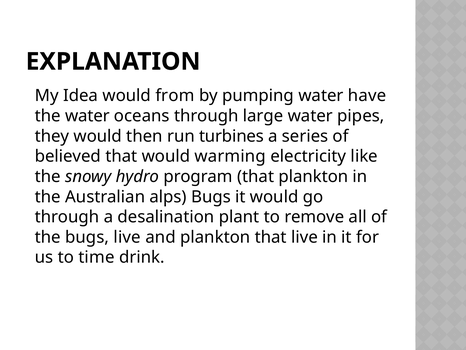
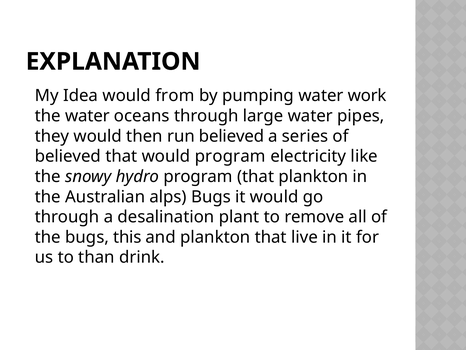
have: have -> work
run turbines: turbines -> believed
would warming: warming -> program
bugs live: live -> this
time: time -> than
